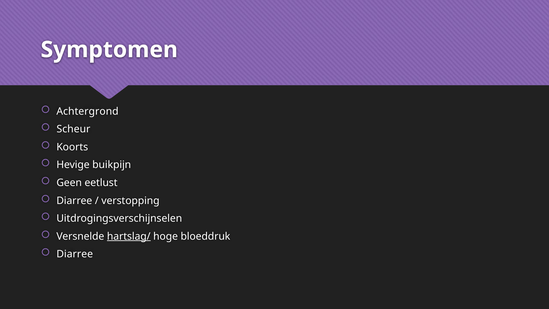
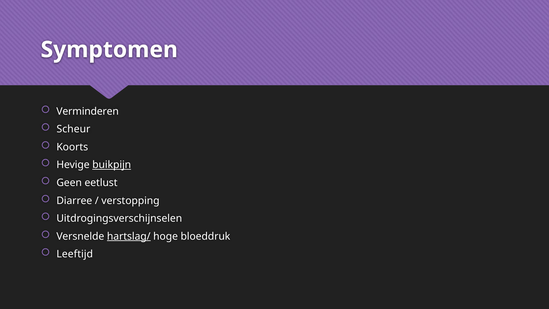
Achtergrond: Achtergrond -> Verminderen
buikpijn underline: none -> present
Diarree at (75, 254): Diarree -> Leeftijd
